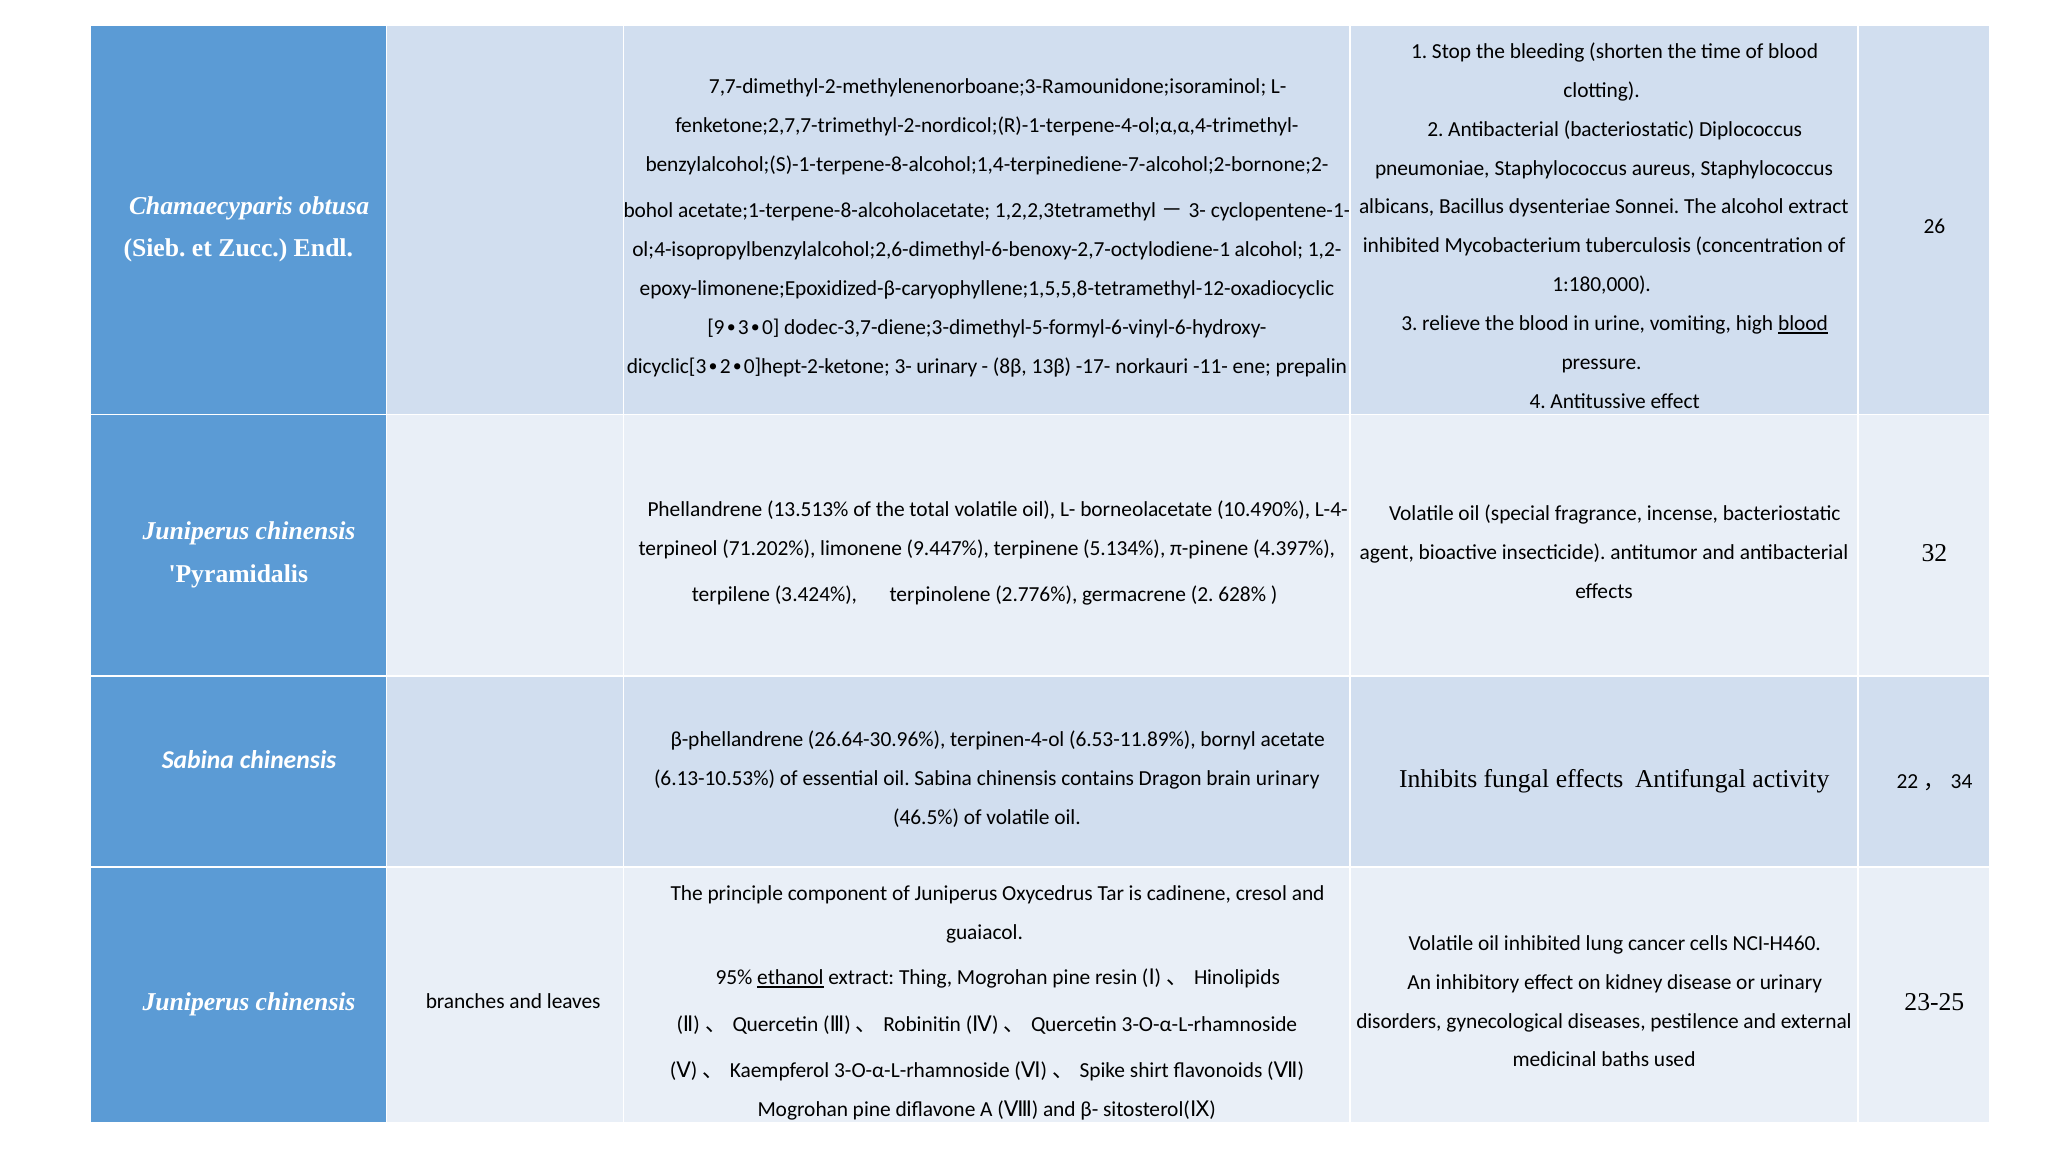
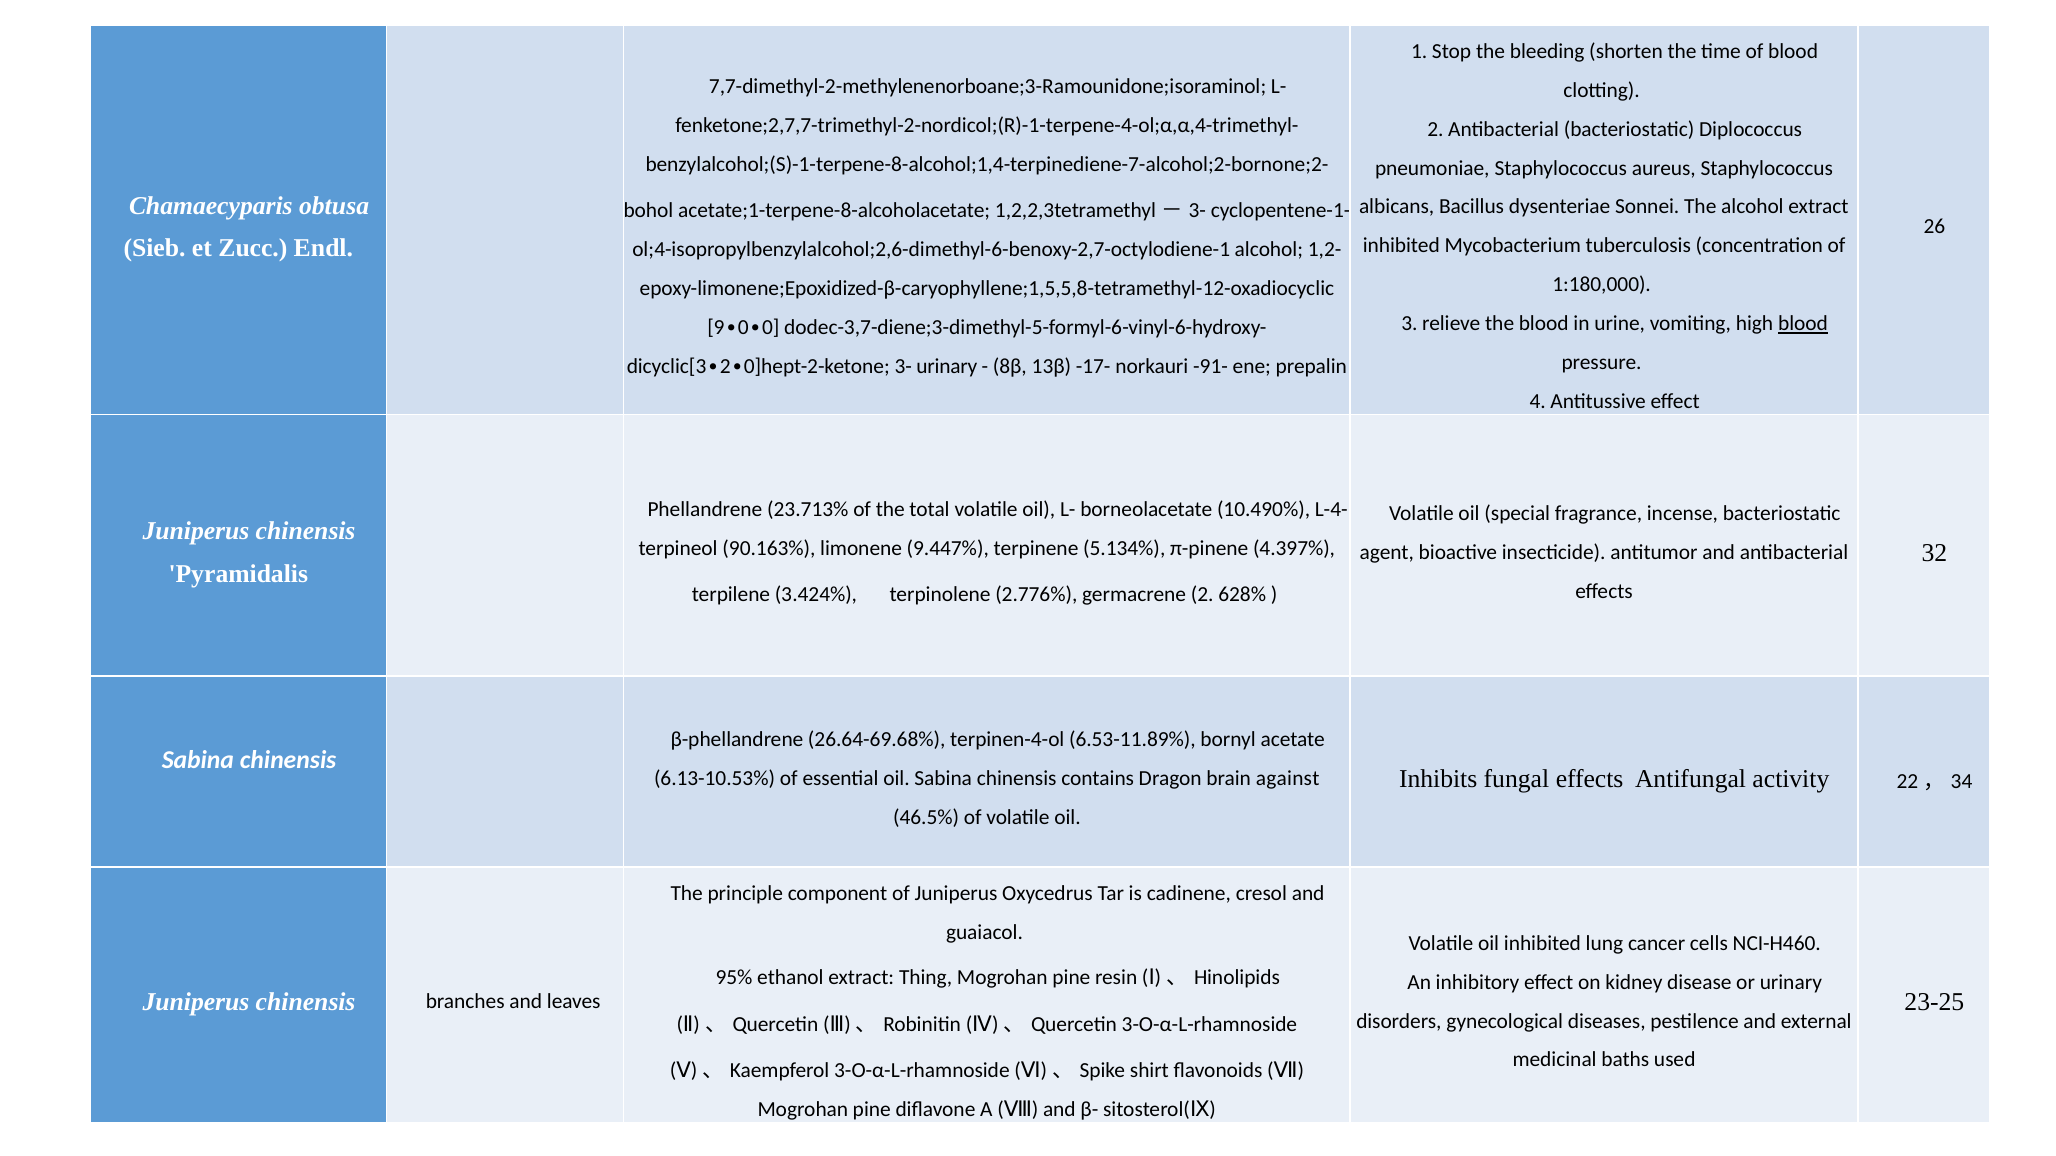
3 at (743, 328): 3 -> 0
-11-: -11- -> -91-
13.513%: 13.513% -> 23.713%
71.202%: 71.202% -> 90.163%
26.64-30.96%: 26.64-30.96% -> 26.64-69.68%
brain urinary: urinary -> against
ethanol underline: present -> none
